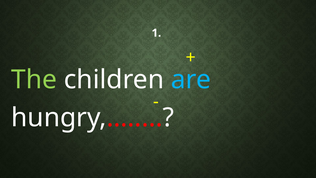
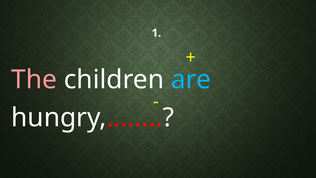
The colour: light green -> pink
